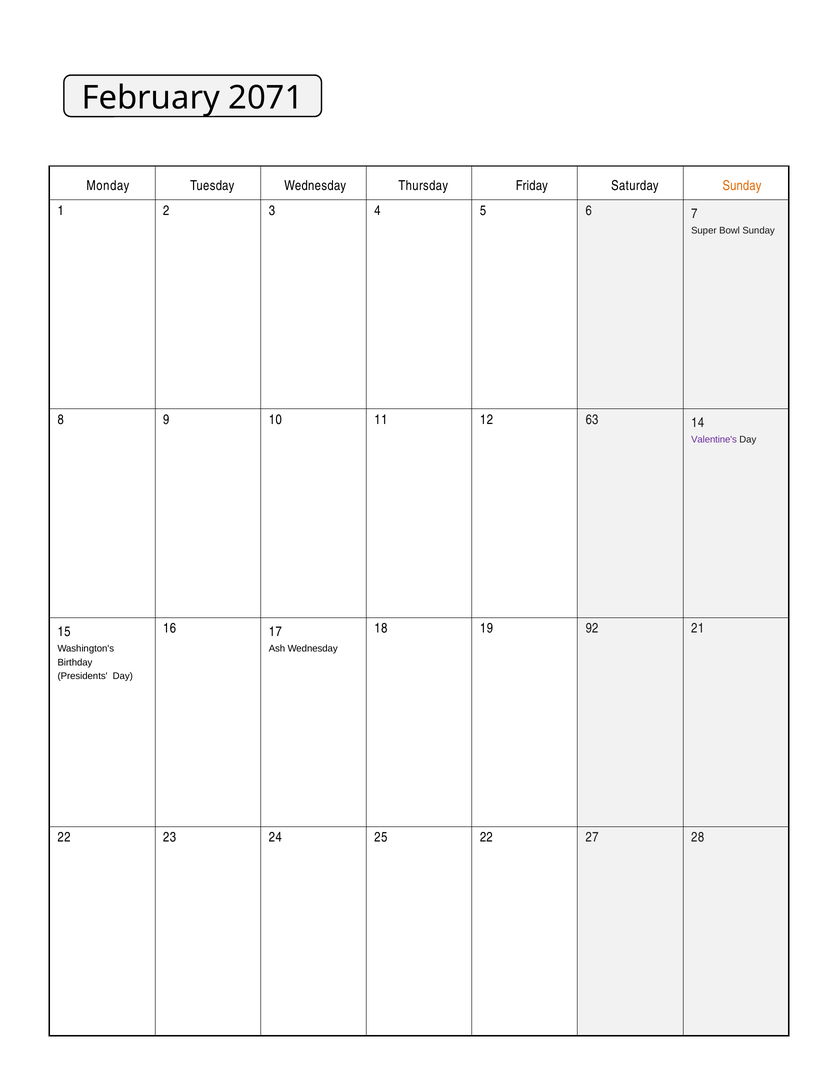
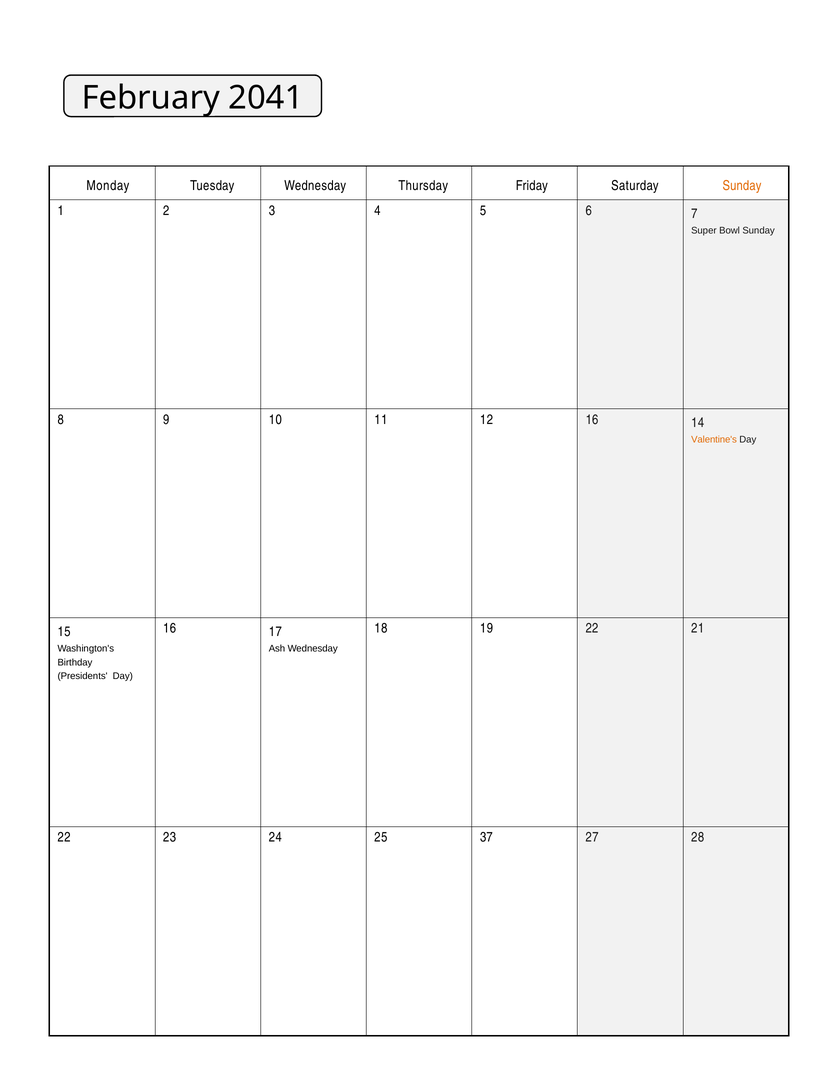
2071: 2071 -> 2041
12 63: 63 -> 16
Valentine's colour: purple -> orange
19 92: 92 -> 22
25 22: 22 -> 37
